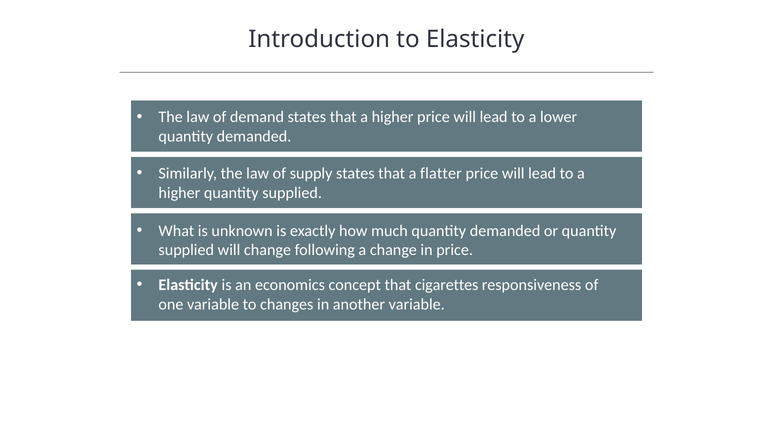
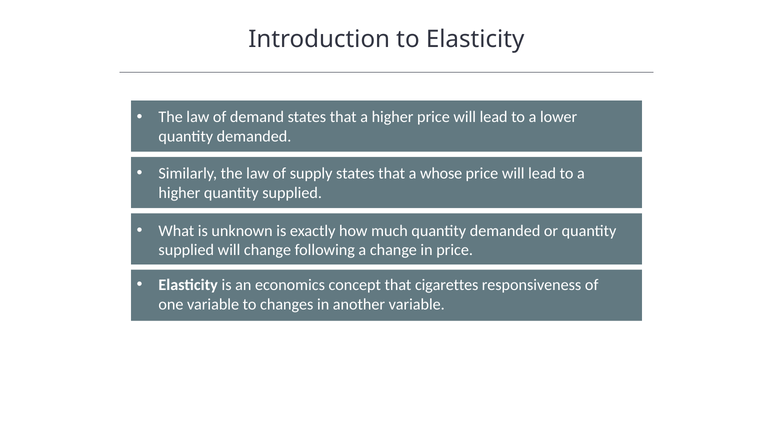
flatter: flatter -> whose
